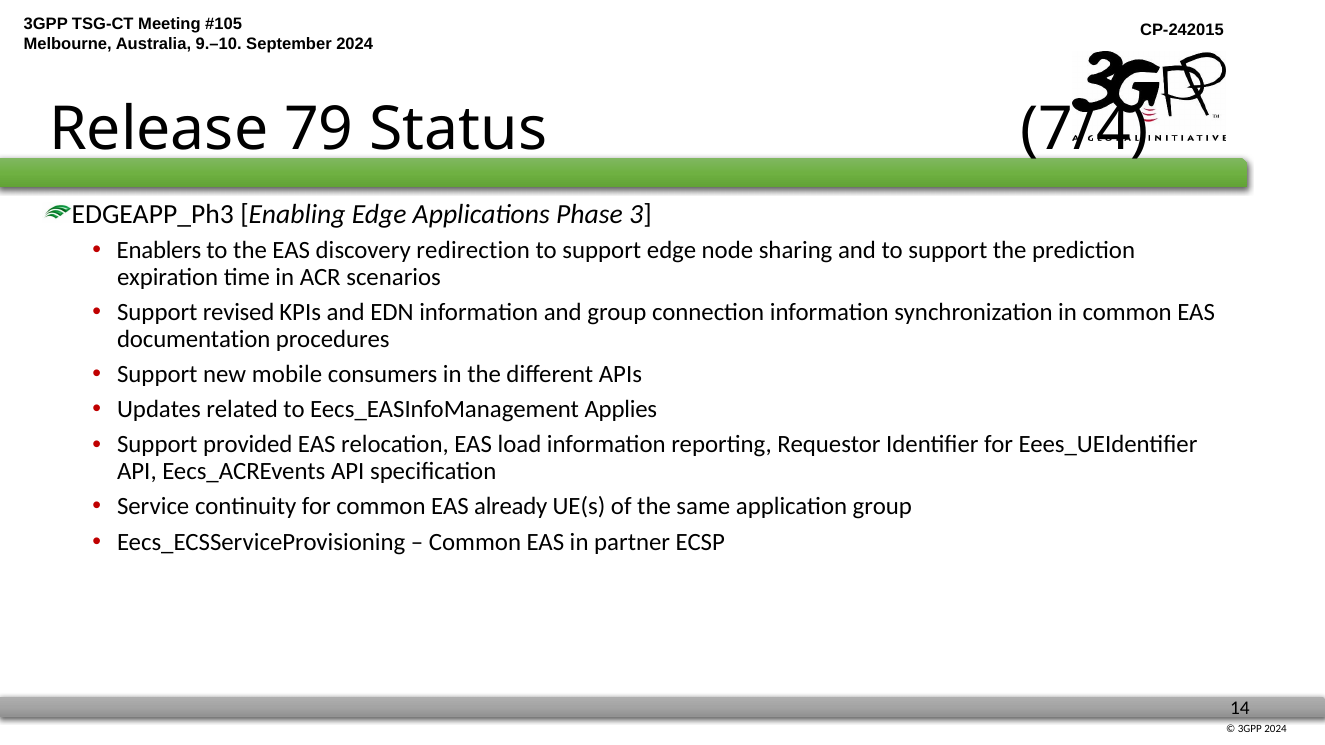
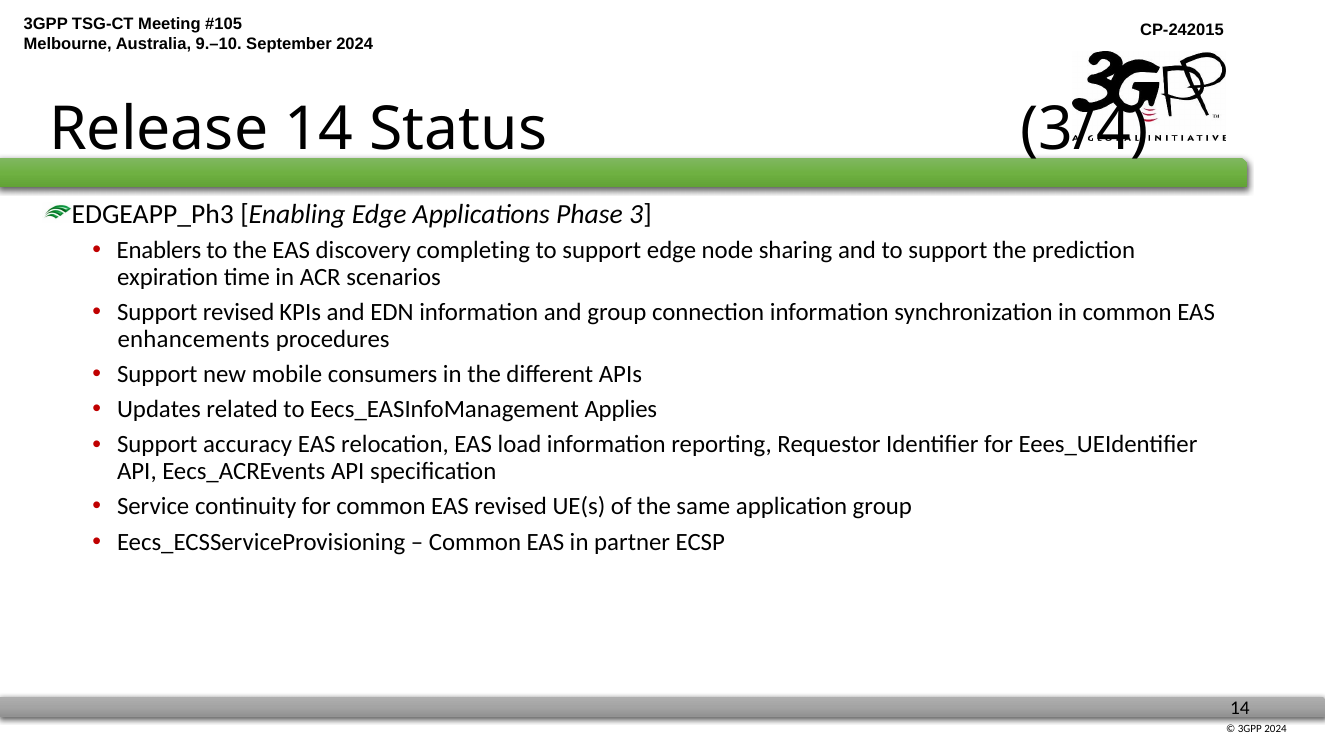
Release 79: 79 -> 14
7/4: 7/4 -> 3/4
redirection: redirection -> completing
documentation: documentation -> enhancements
provided: provided -> accuracy
EAS already: already -> revised
